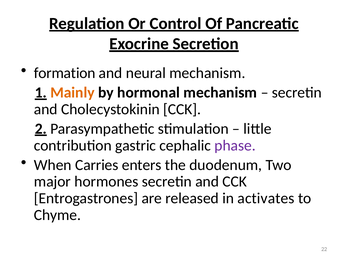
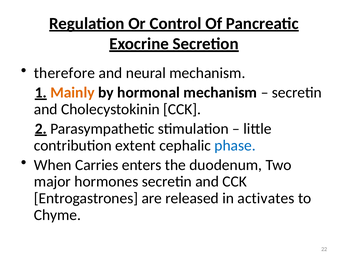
formation: formation -> therefore
gastric: gastric -> extent
phase colour: purple -> blue
